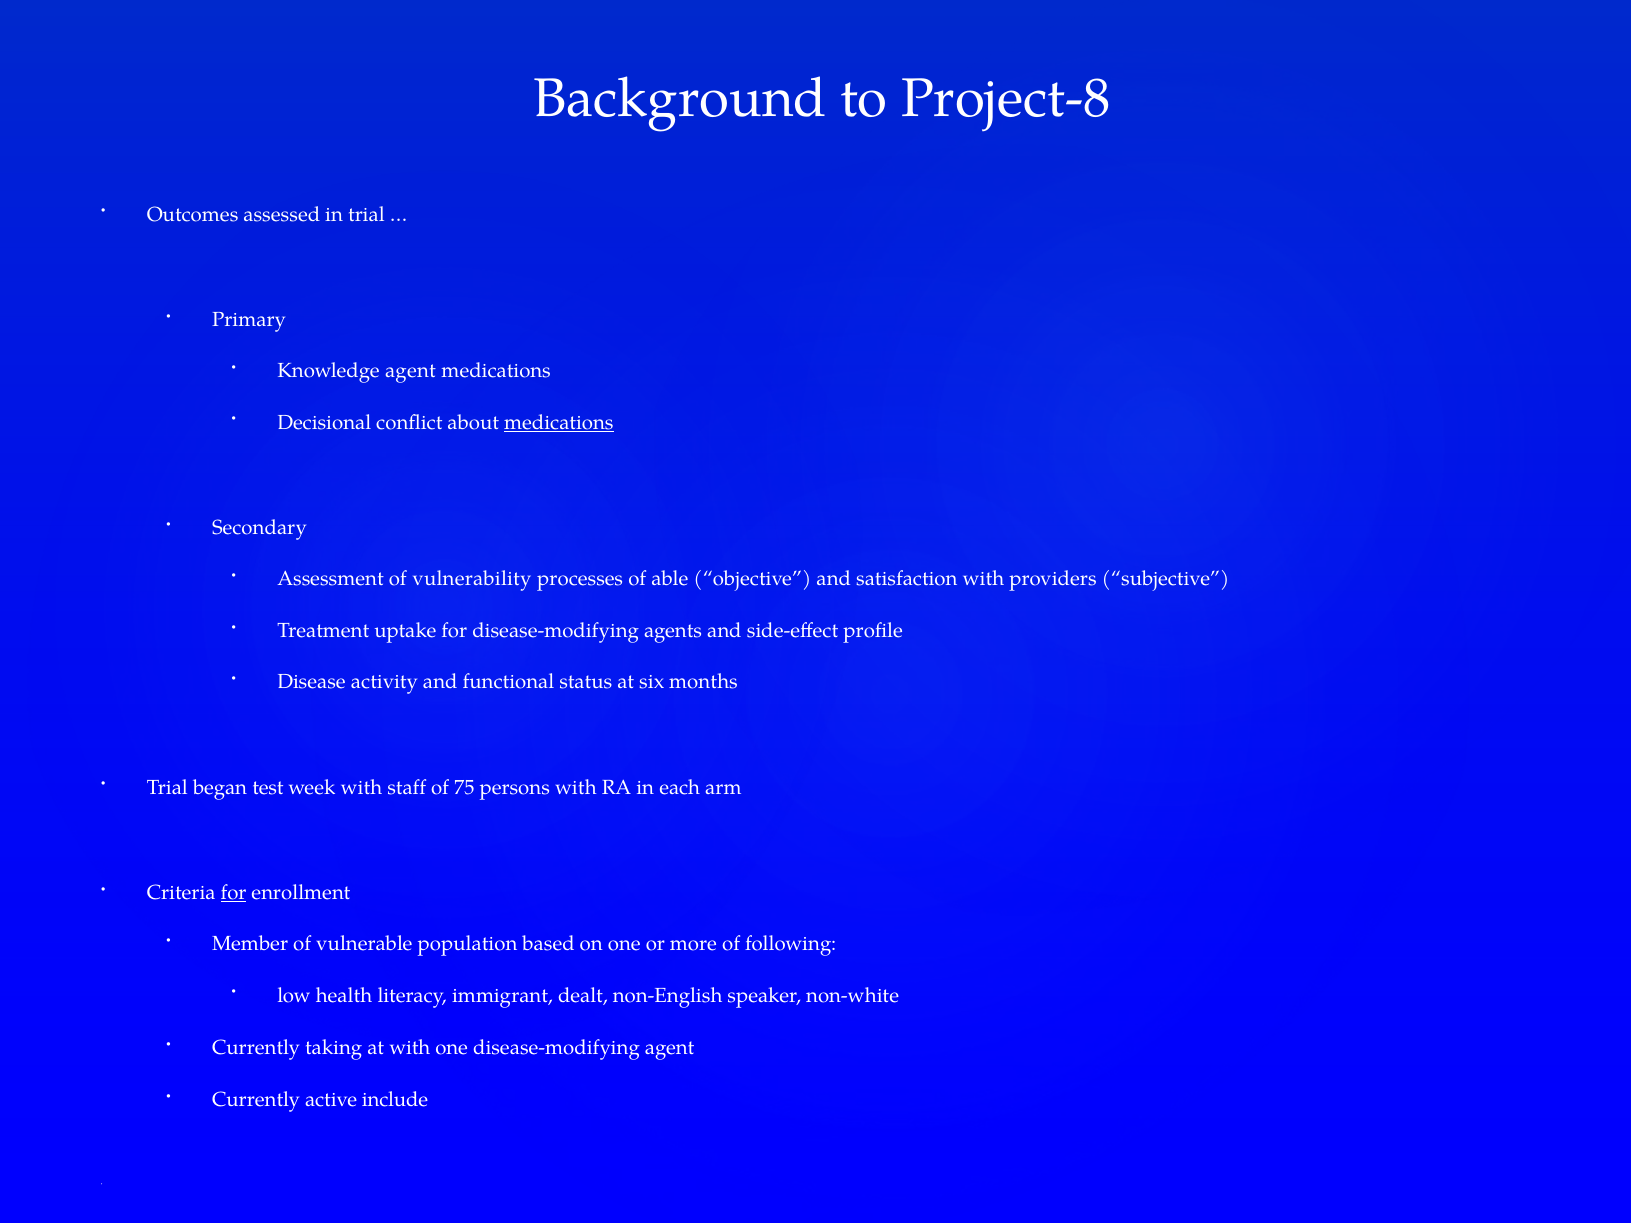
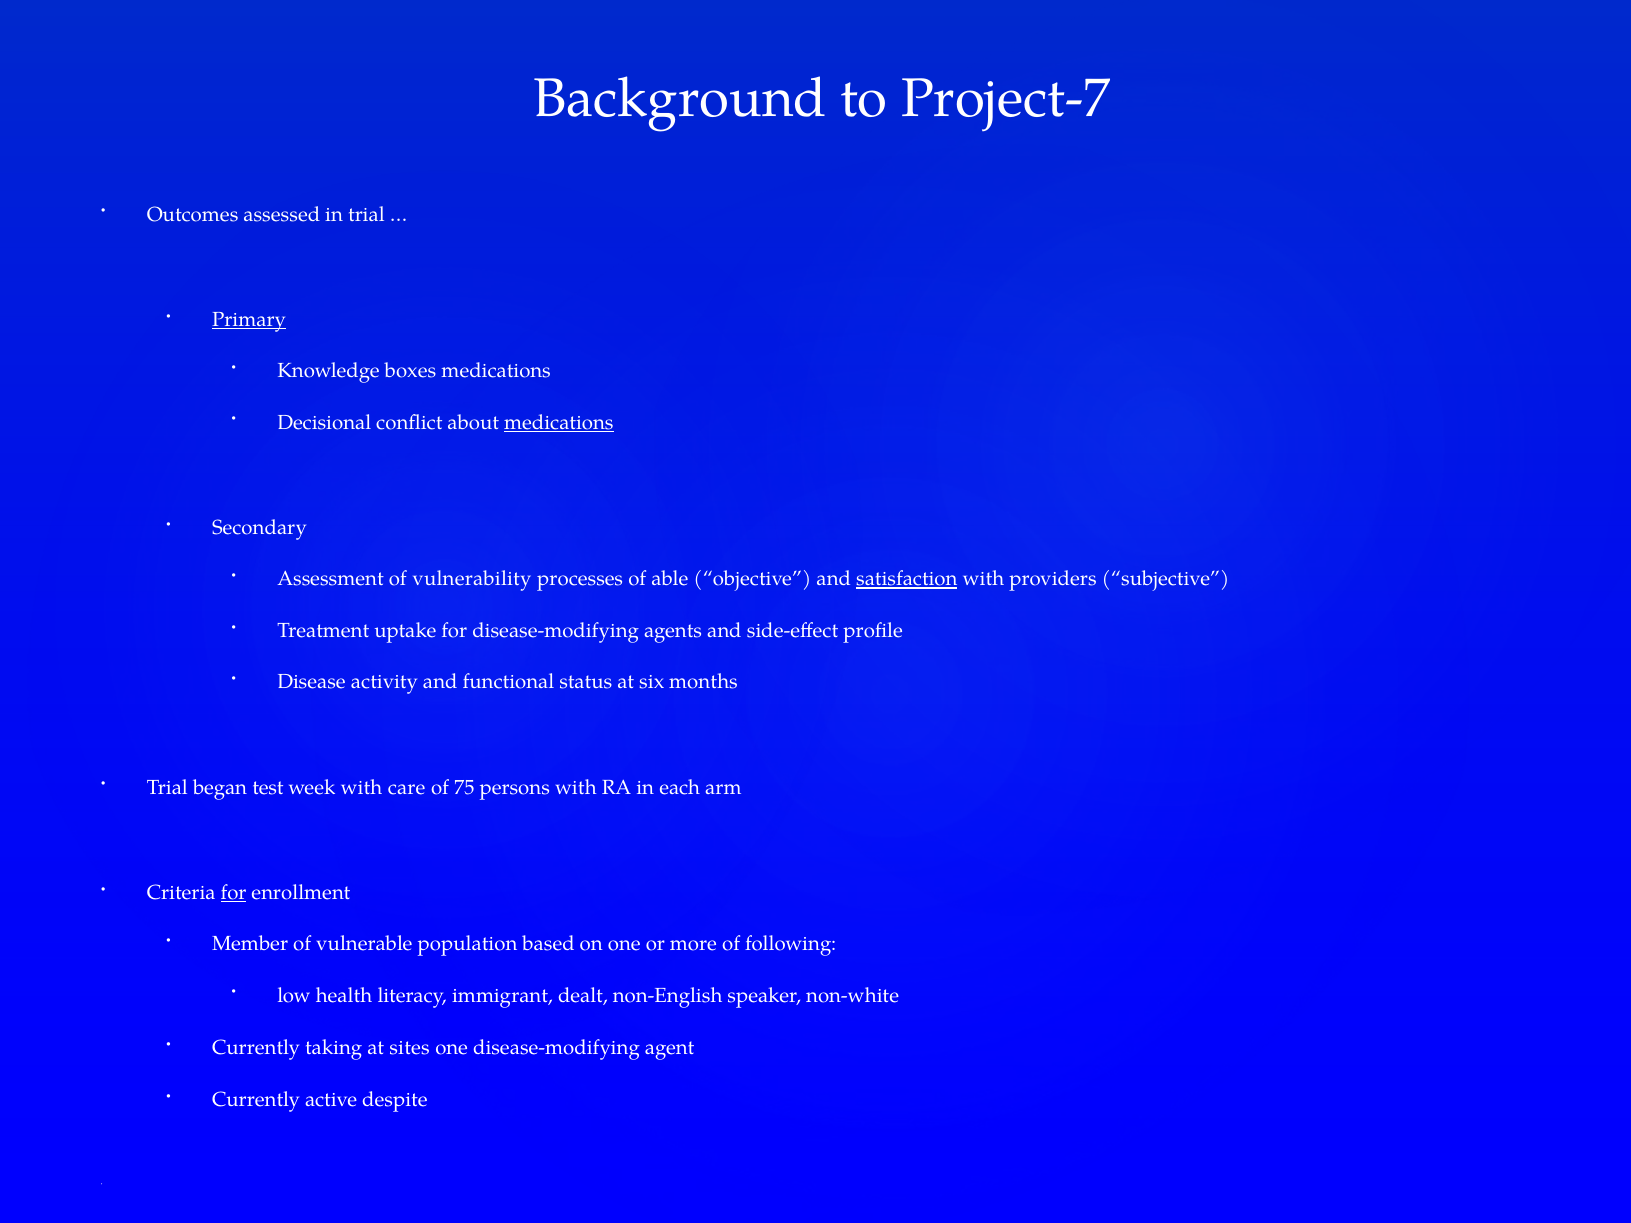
Project-8: Project-8 -> Project-7
Primary underline: none -> present
Knowledge agent: agent -> boxes
satisfaction underline: none -> present
staff: staff -> care
at with: with -> sites
include: include -> despite
